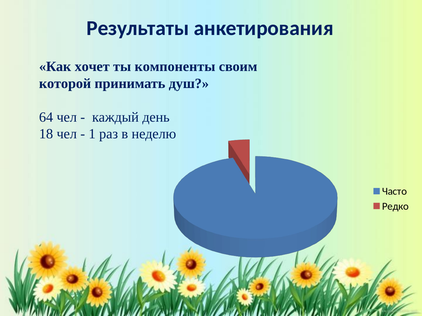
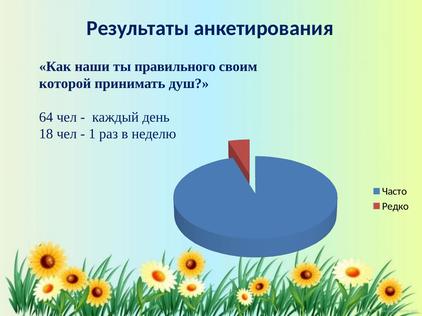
хочет: хочет -> наши
компоненты: компоненты -> правильного
